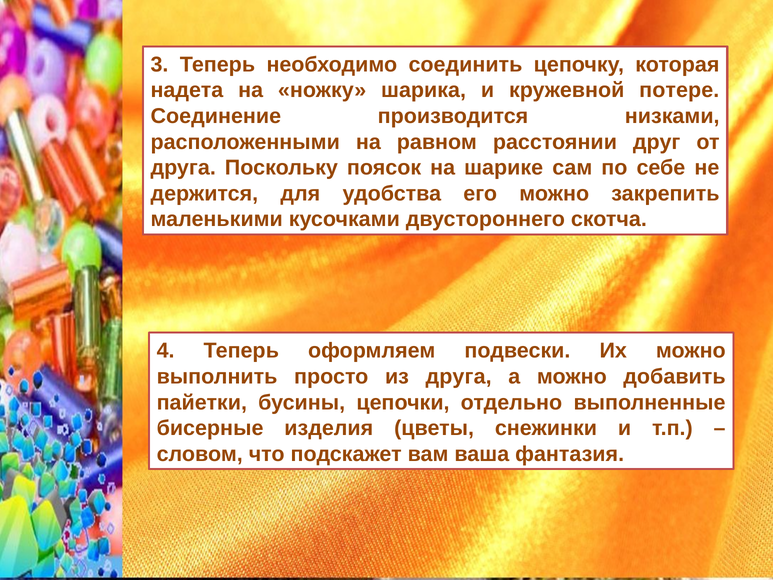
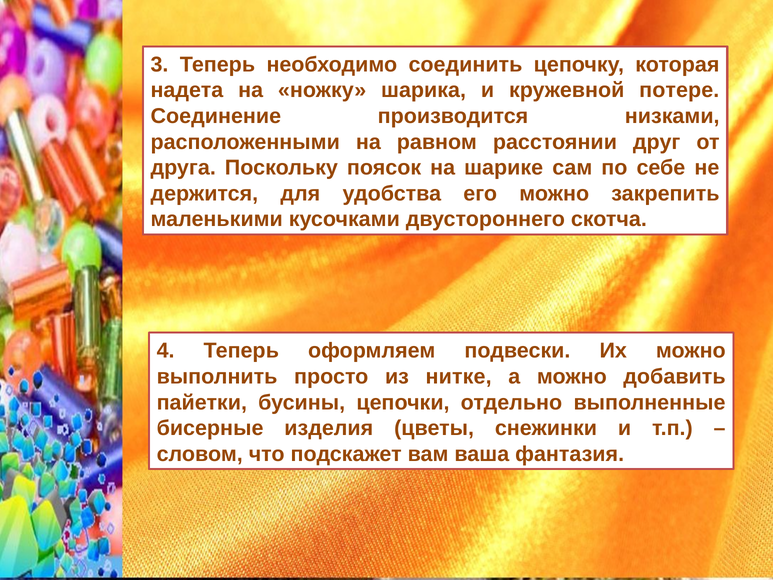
из друга: друга -> нитке
